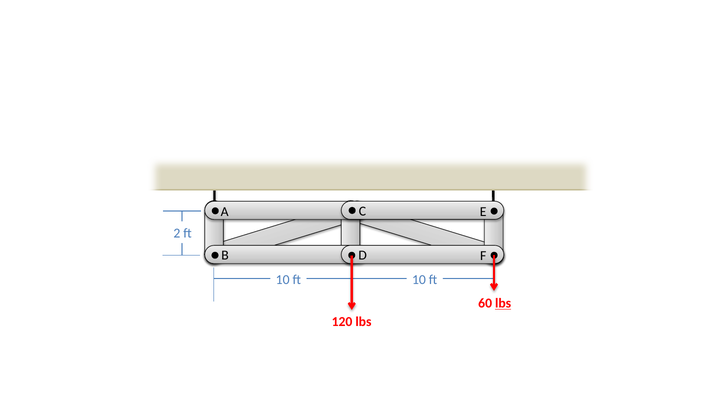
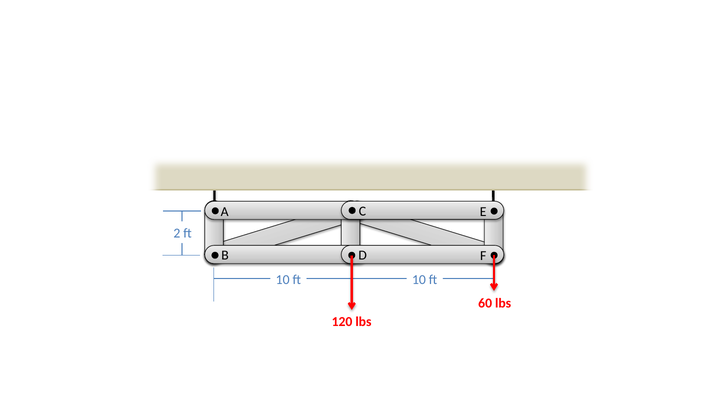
lbs at (503, 304) underline: present -> none
